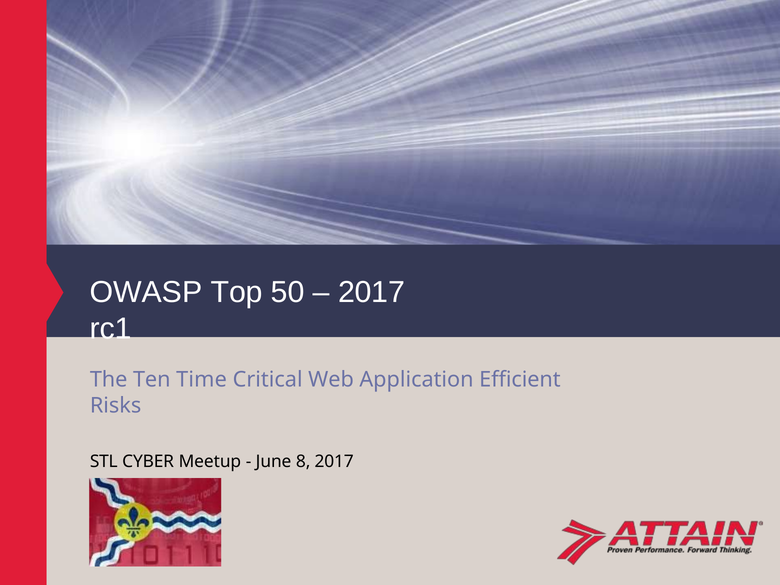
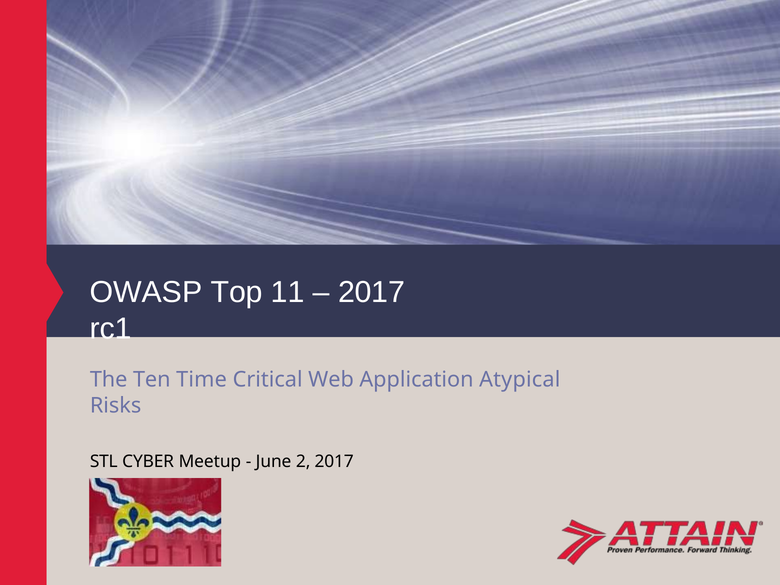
50: 50 -> 11
Efficient: Efficient -> Atypical
8: 8 -> 2
